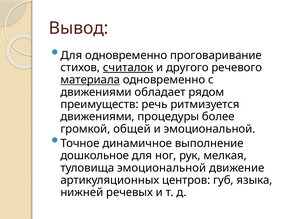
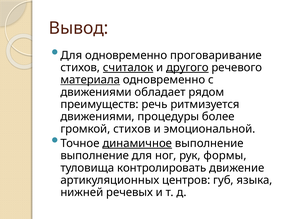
другого underline: none -> present
громкой общей: общей -> стихов
динамичное underline: none -> present
дошкольное at (95, 156): дошкольное -> выполнение
мелкая: мелкая -> формы
туловища эмоциональной: эмоциональной -> контролировать
